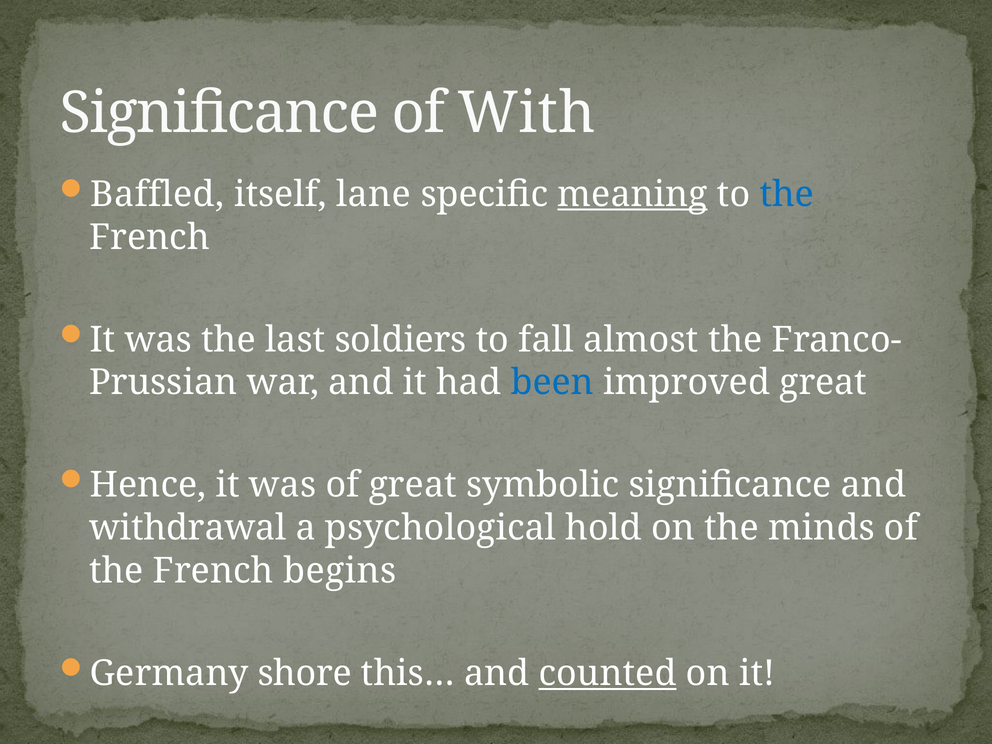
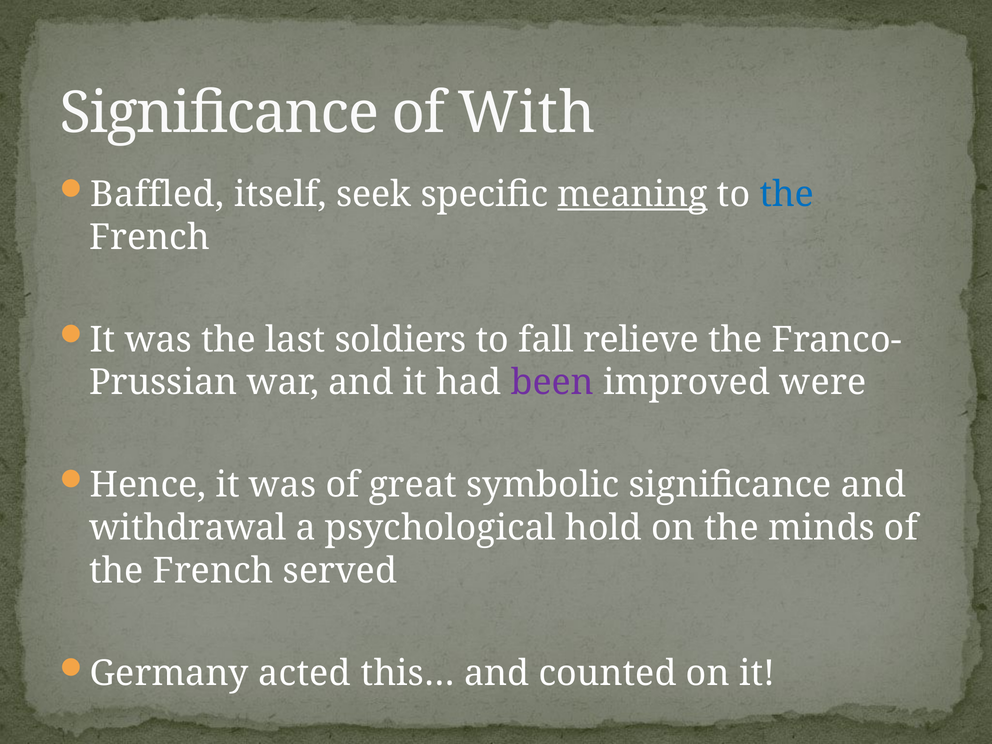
lane: lane -> seek
almost: almost -> relieve
been colour: blue -> purple
improved great: great -> were
begins: begins -> served
shore: shore -> acted
counted underline: present -> none
